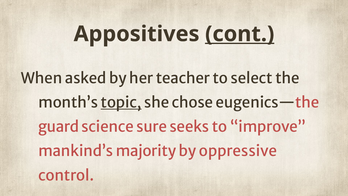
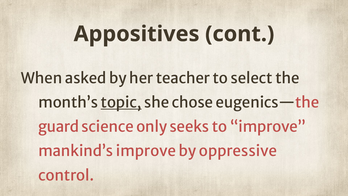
cont underline: present -> none
sure: sure -> only
mankind’s majority: majority -> improve
